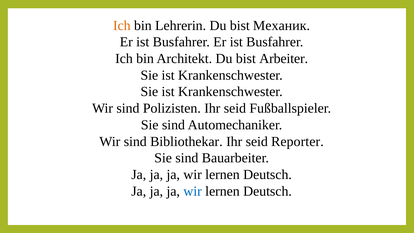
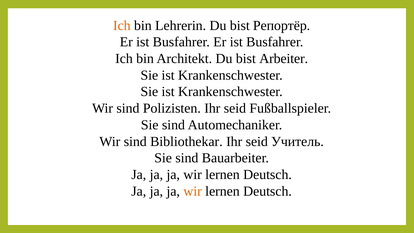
Механик: Механик -> Репортёр
Reporter: Reporter -> Учитель
wir at (193, 191) colour: blue -> orange
